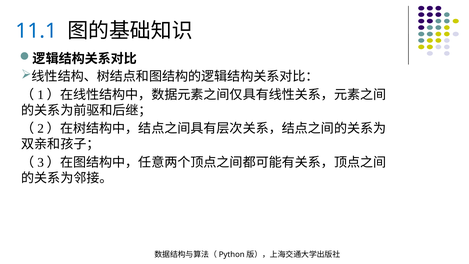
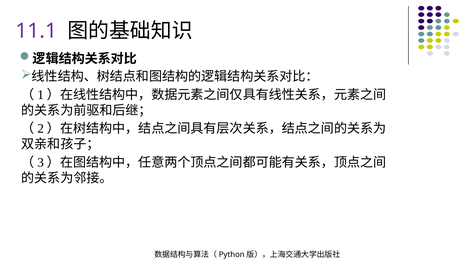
11.1 colour: blue -> purple
